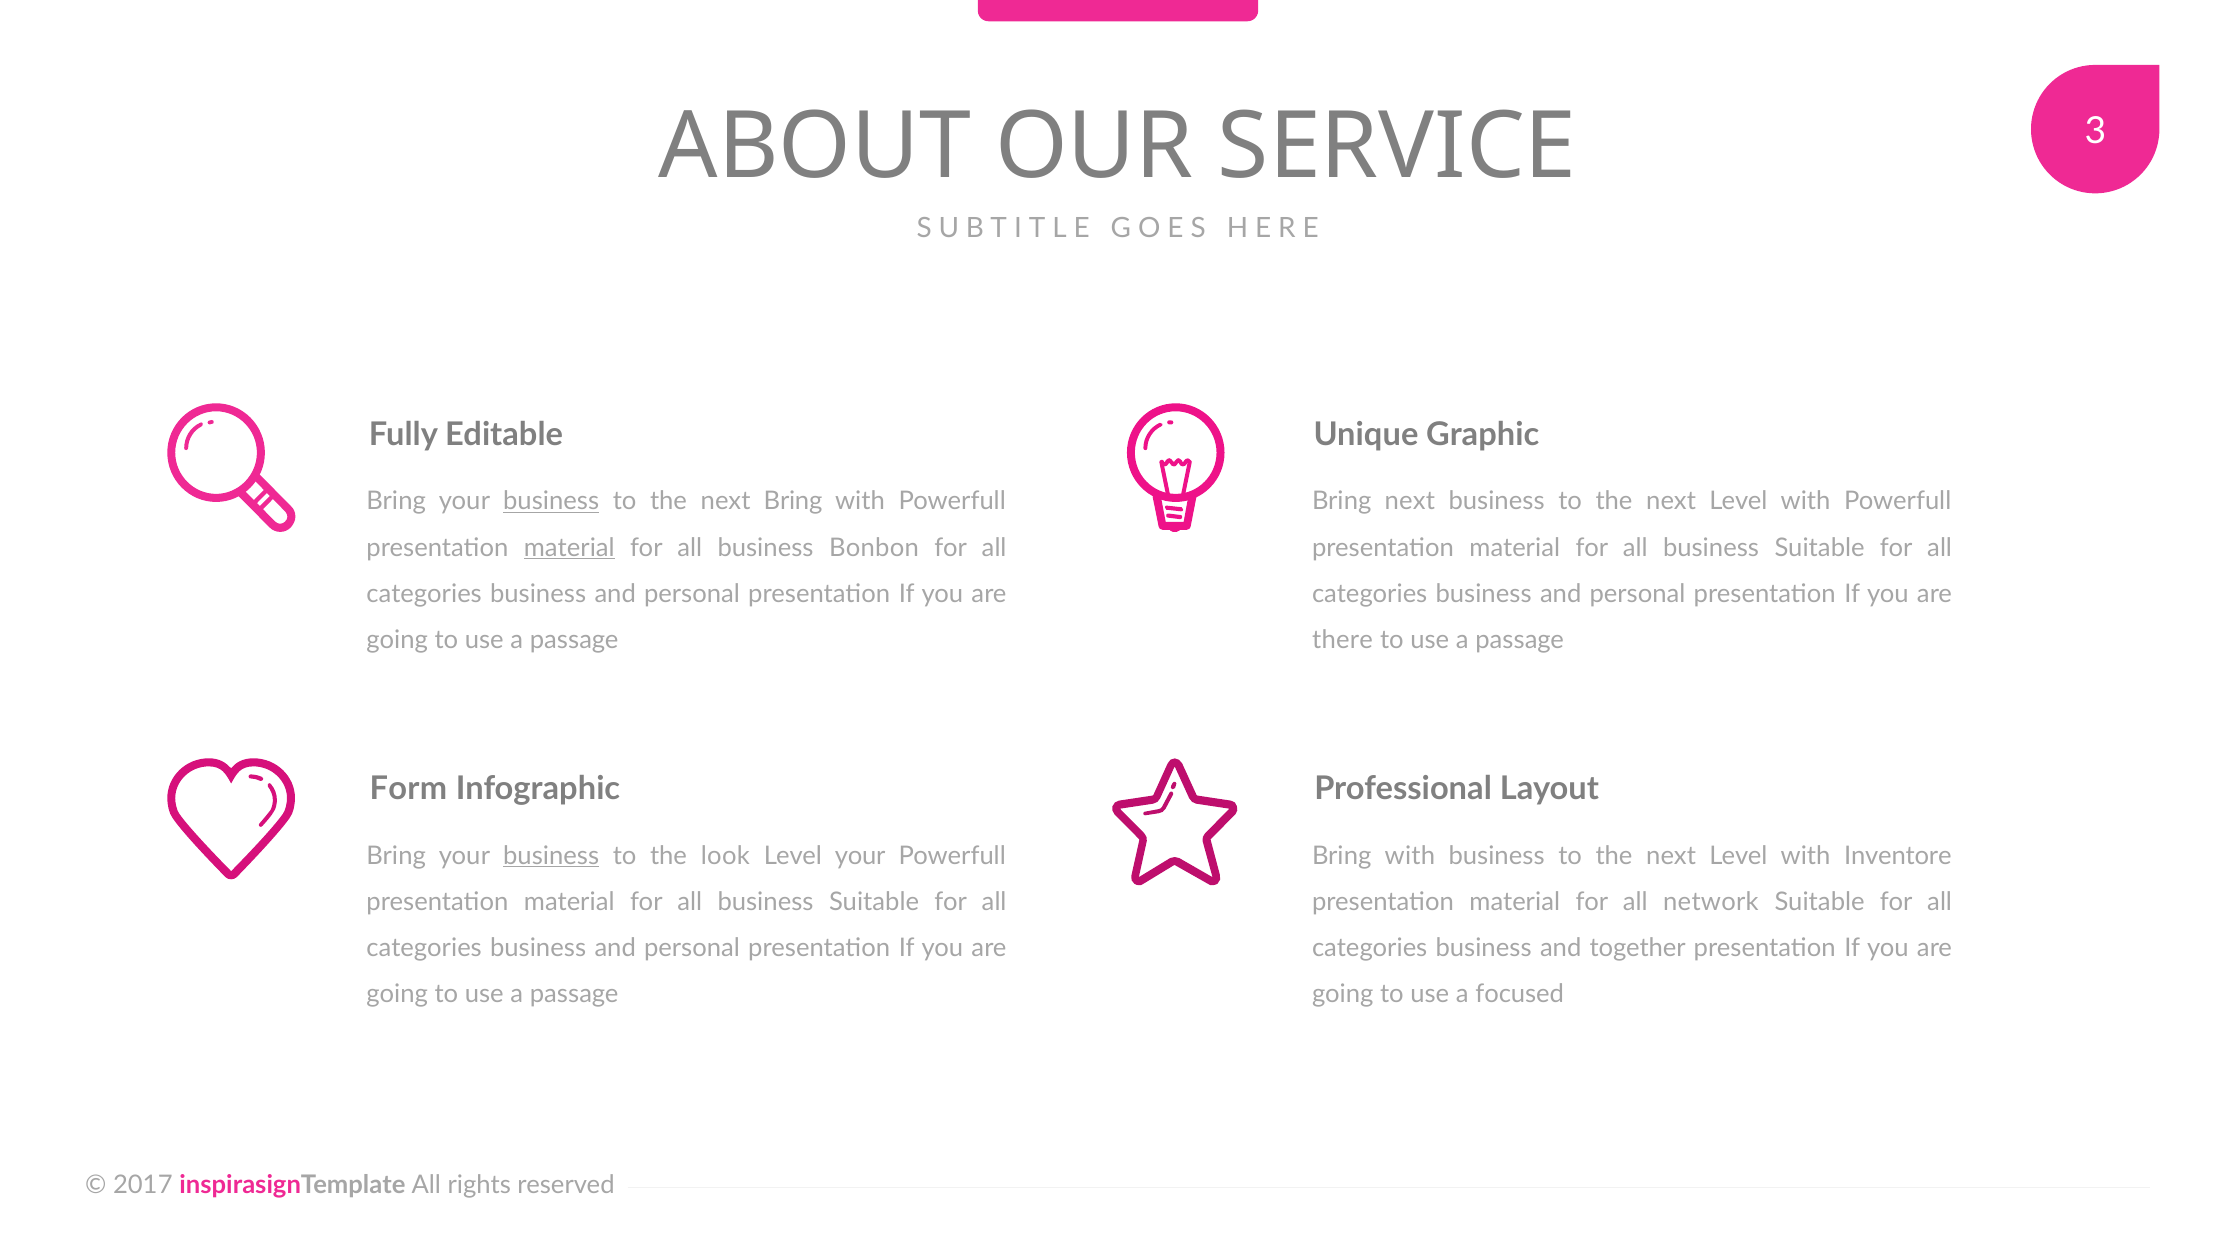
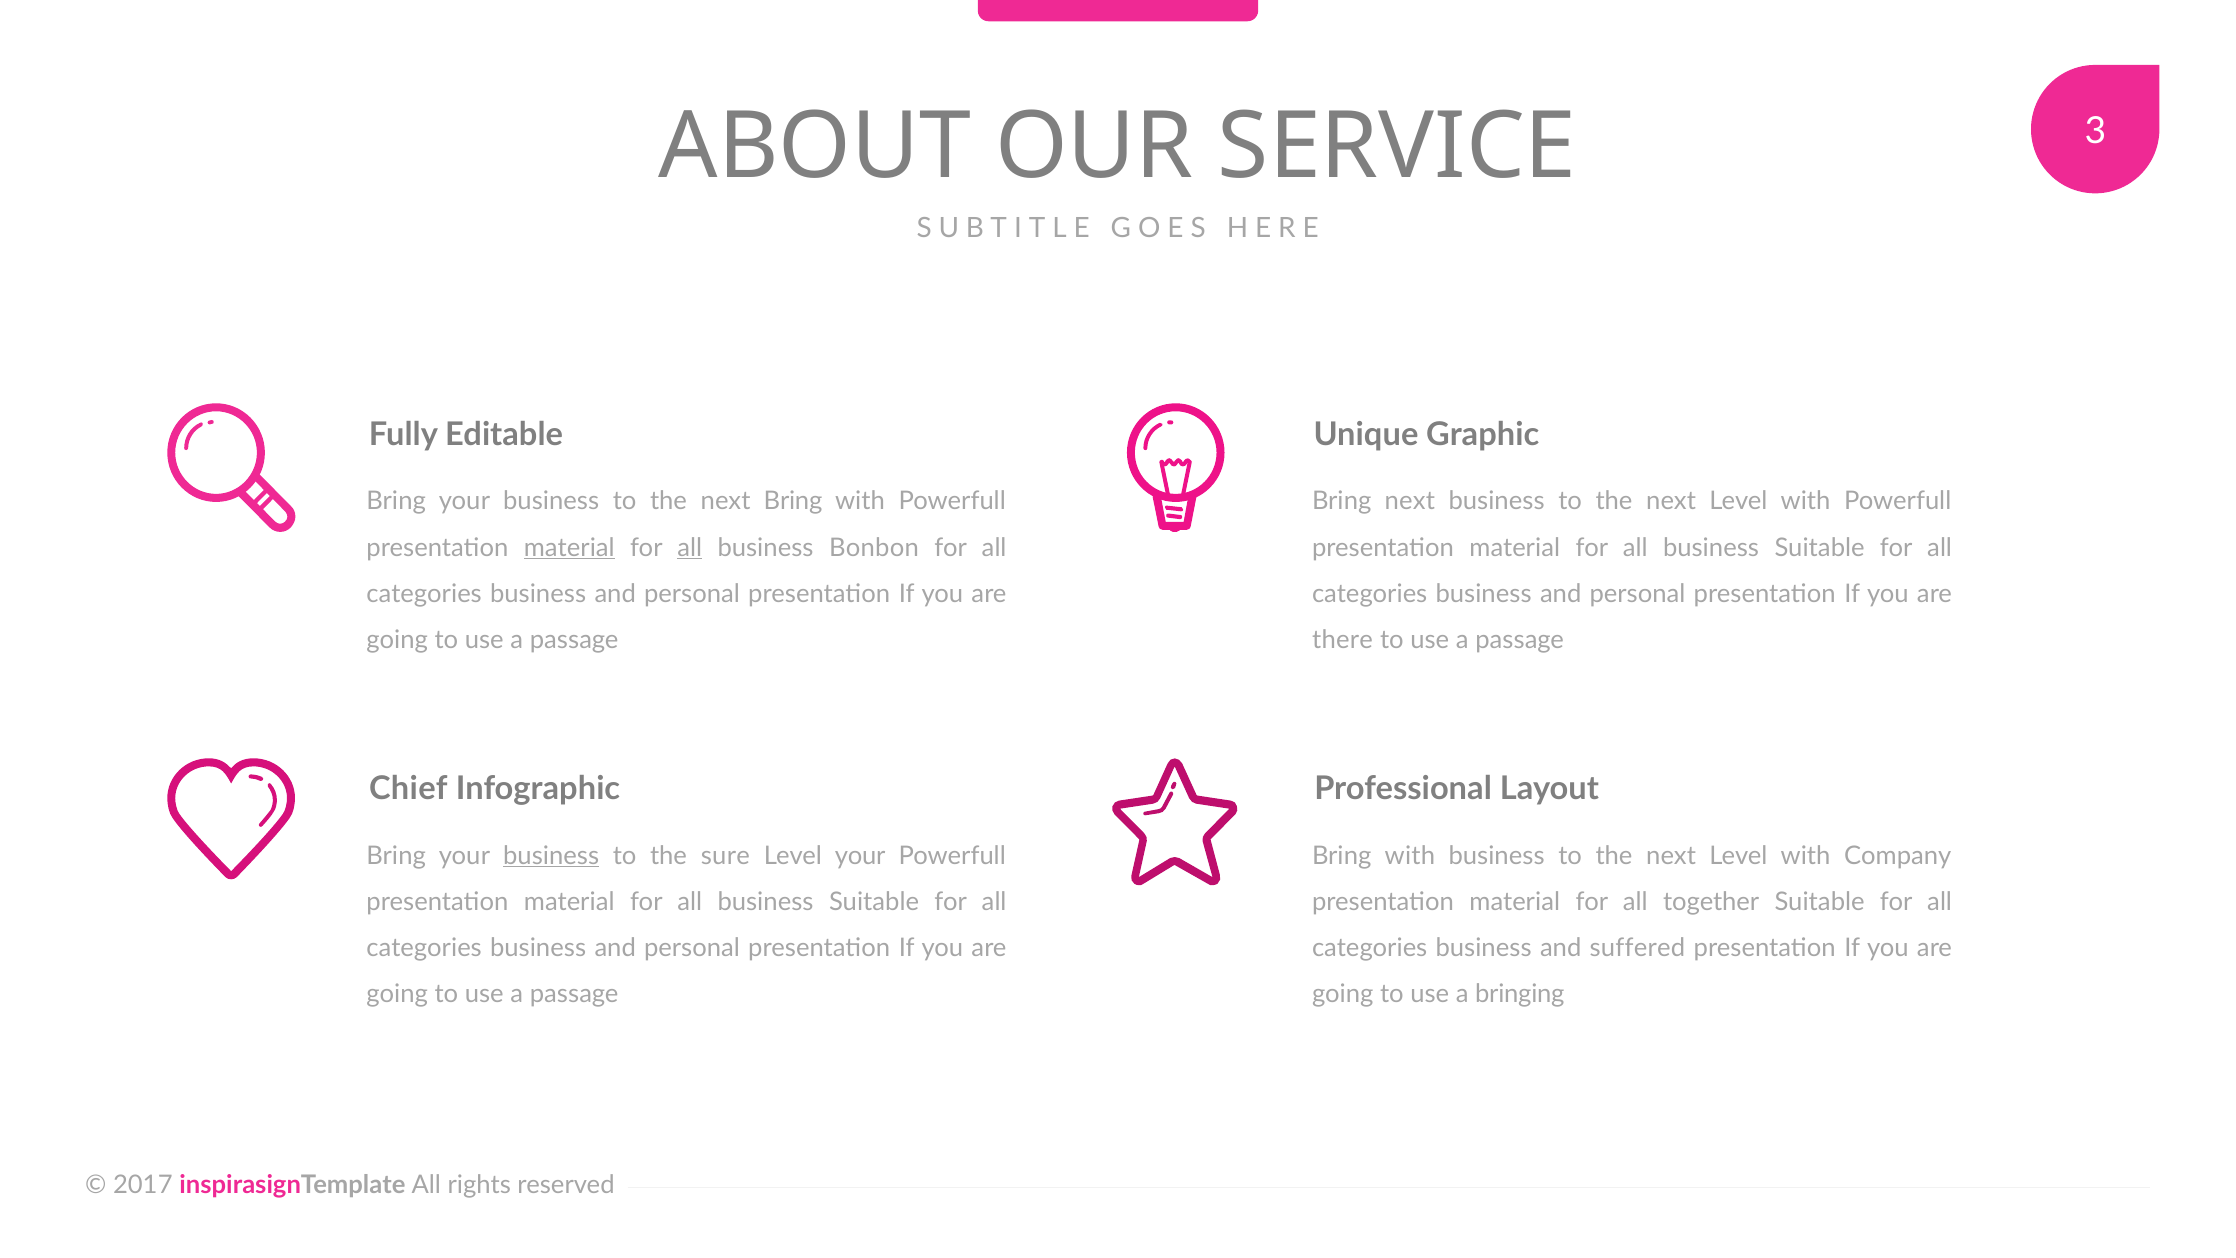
business at (551, 501) underline: present -> none
all at (690, 547) underline: none -> present
Form: Form -> Chief
look: look -> sure
Inventore: Inventore -> Company
network: network -> together
together: together -> suffered
focused: focused -> bringing
